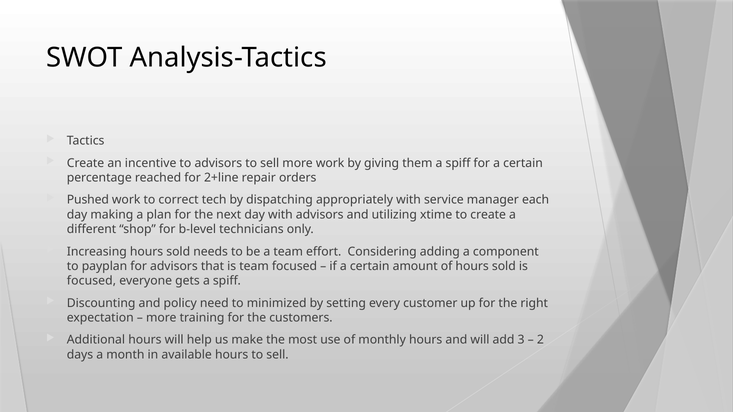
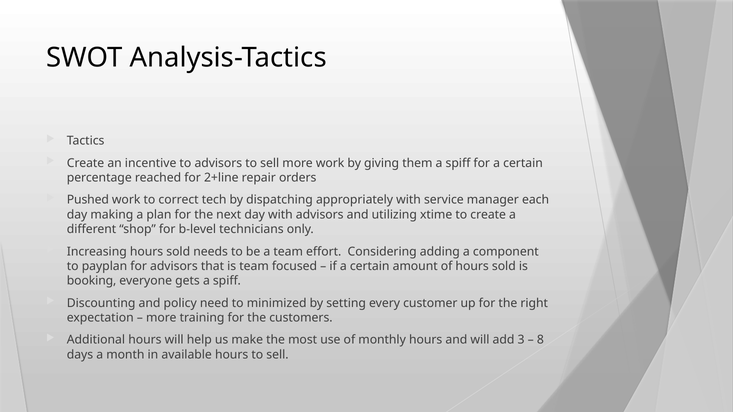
focused at (91, 281): focused -> booking
2: 2 -> 8
